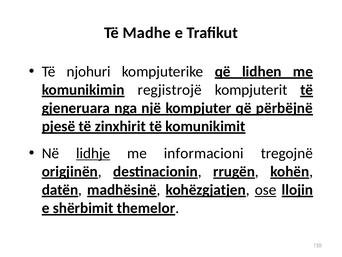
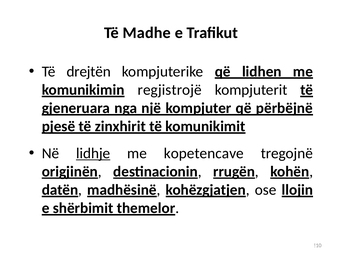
njohuri: njohuri -> drejtën
informacioni: informacioni -> kopetencave
ose underline: present -> none
